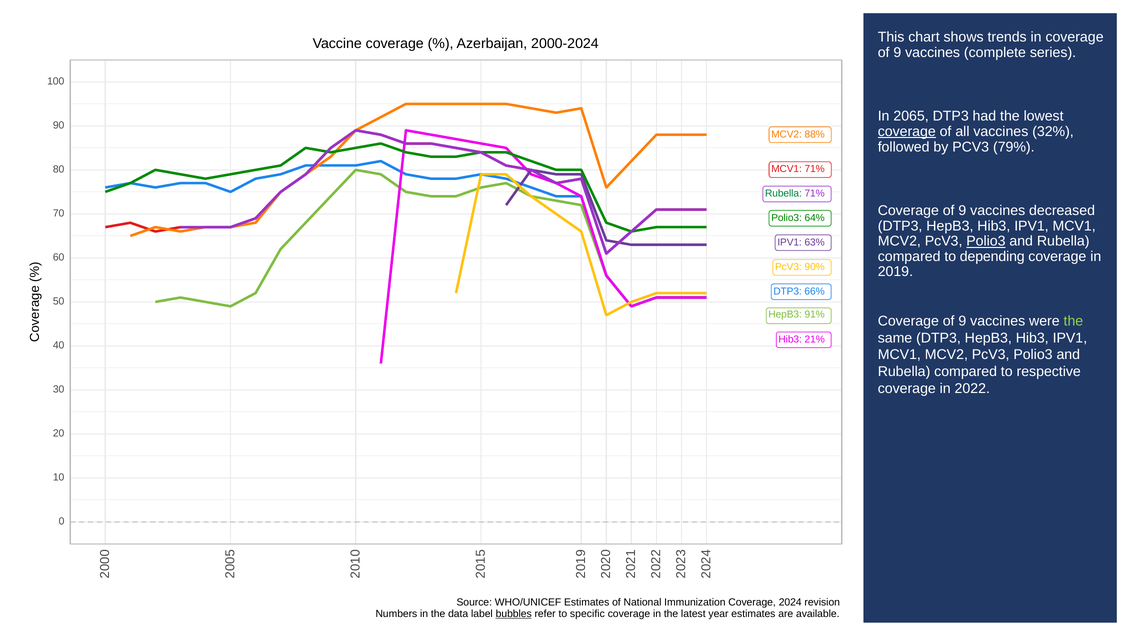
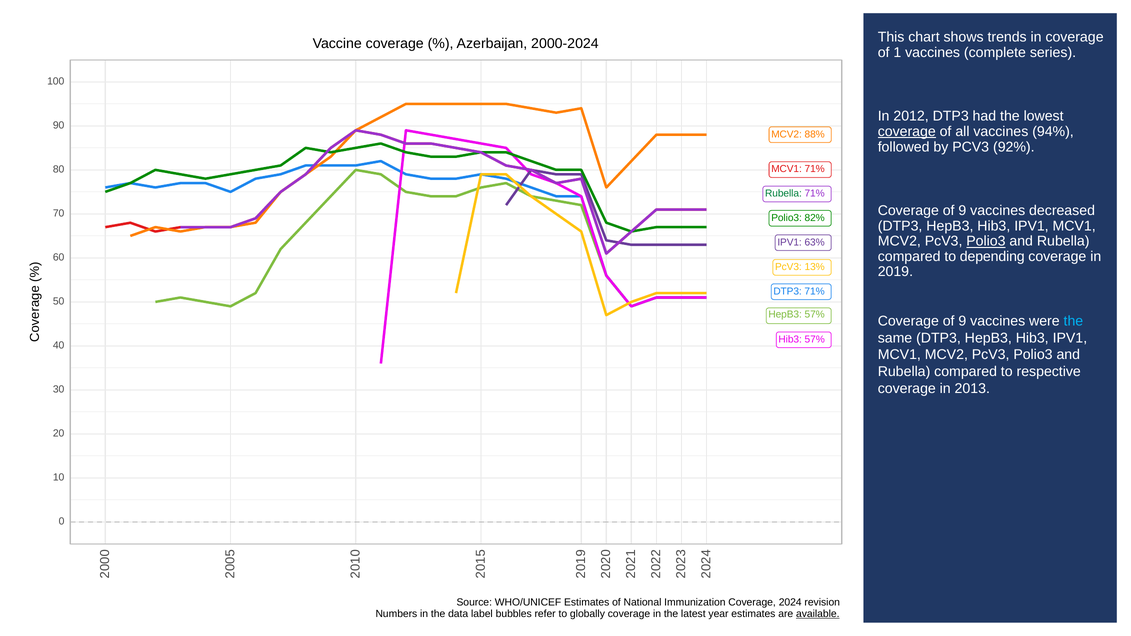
9 at (897, 52): 9 -> 1
2065: 2065 -> 2012
32%: 32% -> 94%
79%: 79% -> 92%
64%: 64% -> 82%
90%: 90% -> 13%
DTP3 66%: 66% -> 71%
HepB3 91%: 91% -> 57%
the at (1073, 321) colour: light green -> light blue
Hib3 21%: 21% -> 57%
2022: 2022 -> 2013
bubbles underline: present -> none
specific: specific -> globally
available underline: none -> present
